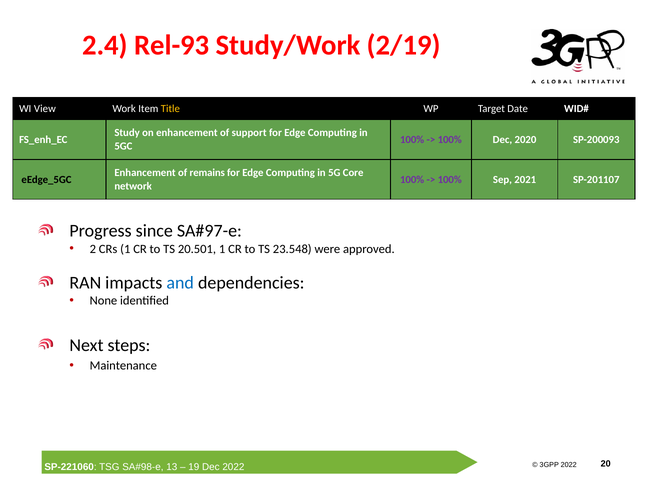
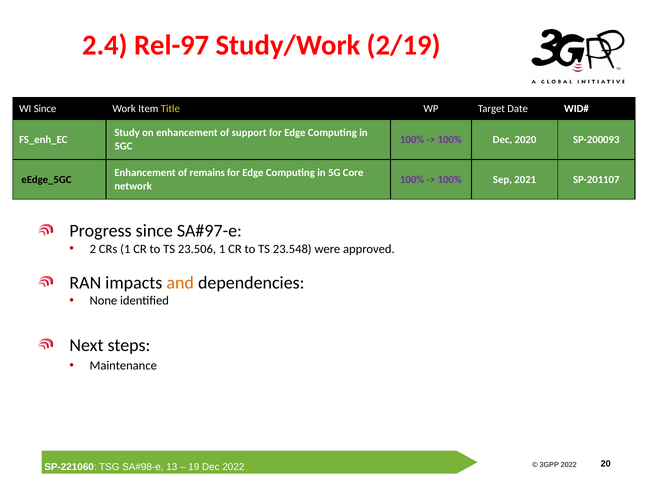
Rel-93: Rel-93 -> Rel-97
WI View: View -> Since
20.501: 20.501 -> 23.506
and colour: blue -> orange
